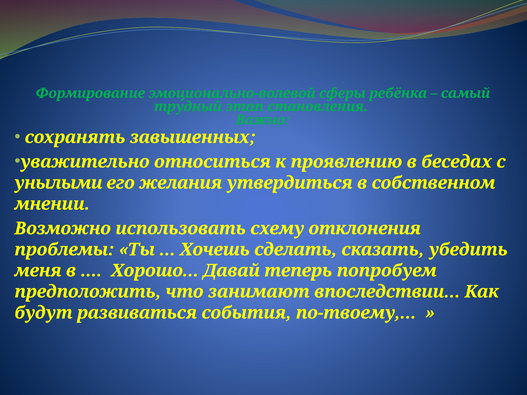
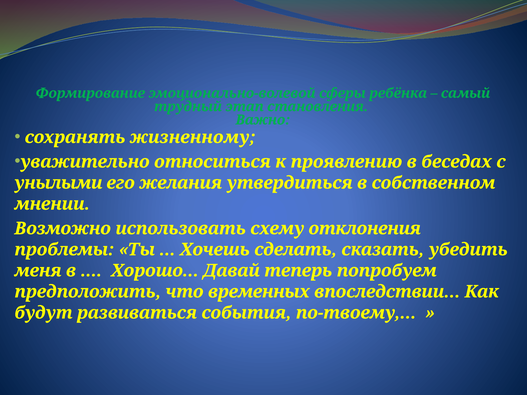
завышенных: завышенных -> жизненному
занимают: занимают -> временных
